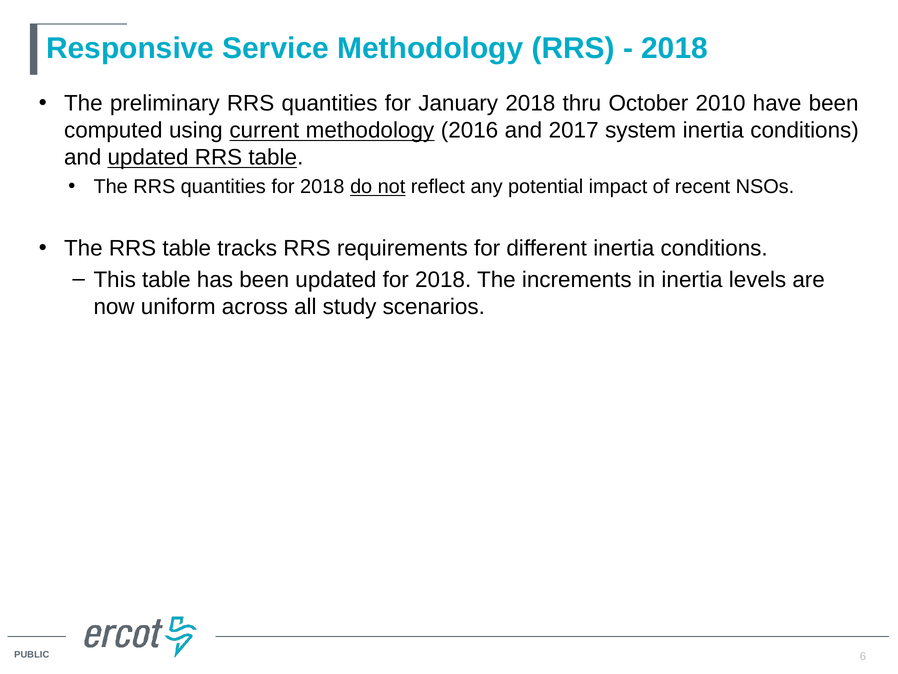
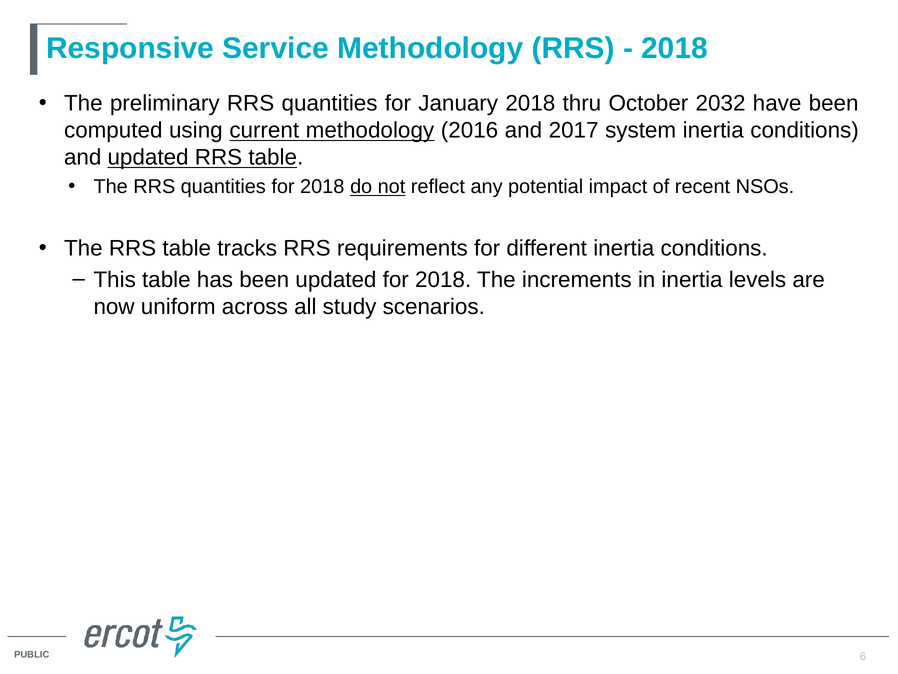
2010: 2010 -> 2032
